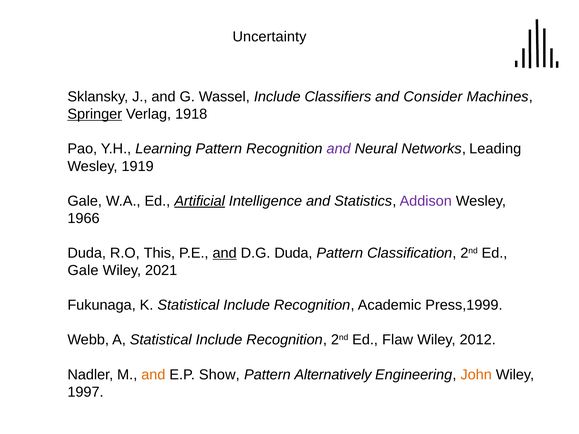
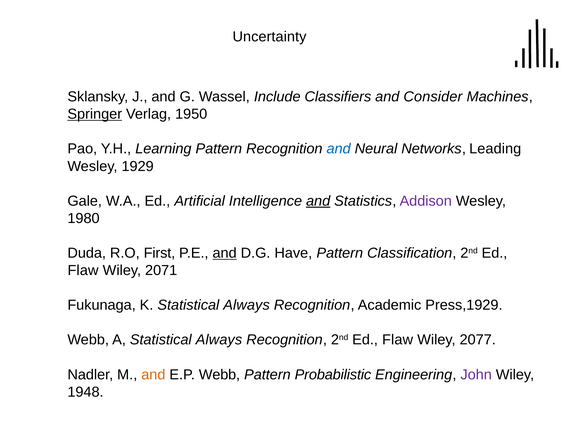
1918: 1918 -> 1950
and at (339, 149) colour: purple -> blue
1919: 1919 -> 1929
Artificial underline: present -> none
and at (318, 201) underline: none -> present
1966: 1966 -> 1980
This: This -> First
D.G Duda: Duda -> Have
Gale at (83, 271): Gale -> Flaw
2021: 2021 -> 2071
K Statistical Include: Include -> Always
Press,1999: Press,1999 -> Press,1929
A Statistical Include: Include -> Always
2012: 2012 -> 2077
E.P Show: Show -> Webb
Alternatively: Alternatively -> Probabilistic
John colour: orange -> purple
1997: 1997 -> 1948
